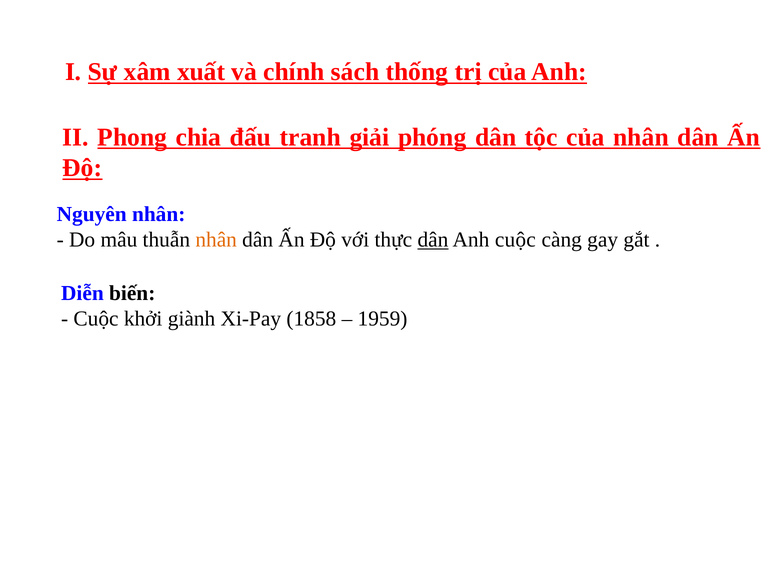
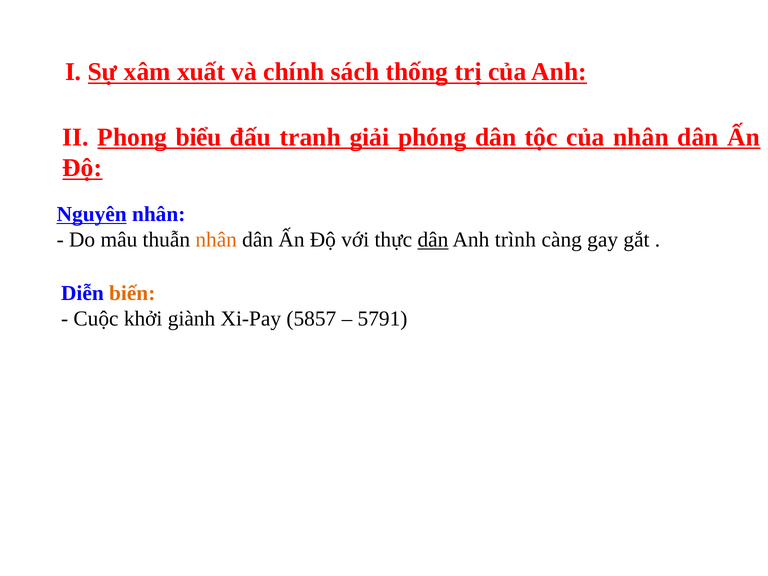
chia: chia -> biểu
Nguyên underline: none -> present
Anh cuộc: cuộc -> trình
biến colour: black -> orange
1858: 1858 -> 5857
1959: 1959 -> 5791
